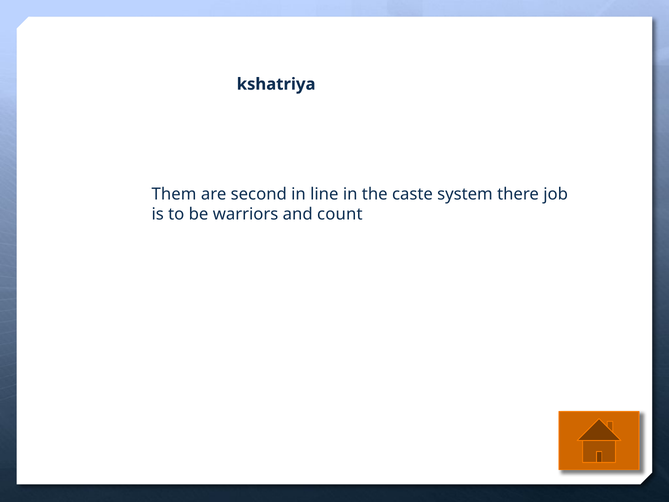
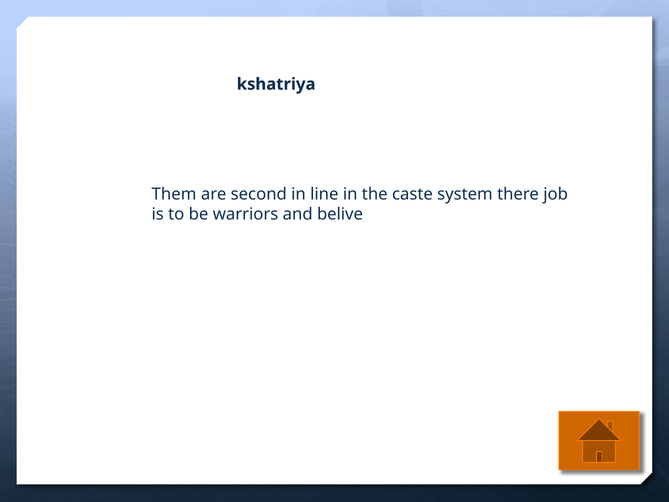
count: count -> belive
